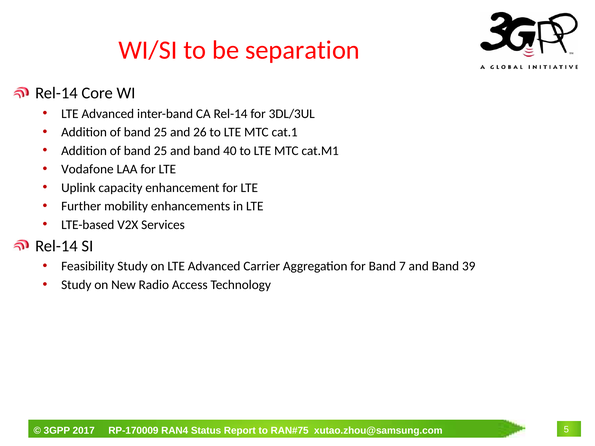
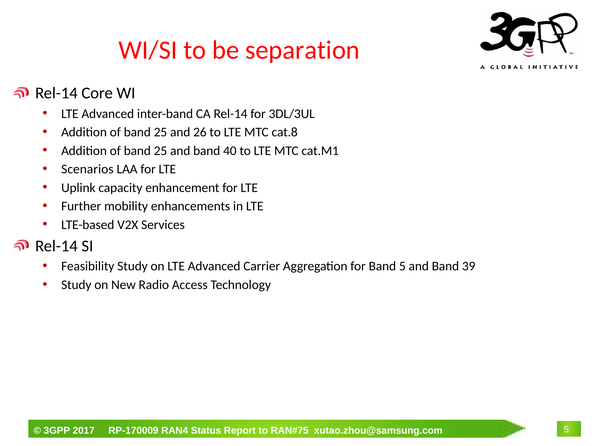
cat.1: cat.1 -> cat.8
Vodafone: Vodafone -> Scenarios
Band 7: 7 -> 5
